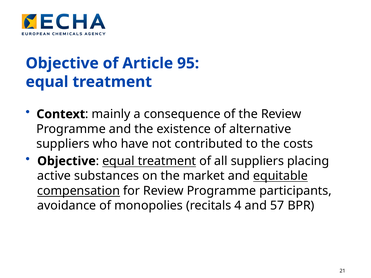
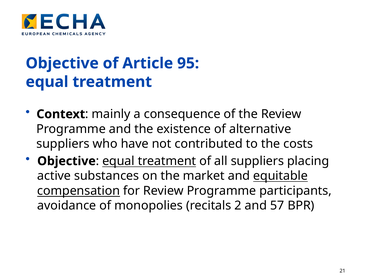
4: 4 -> 2
